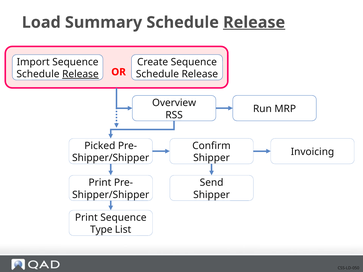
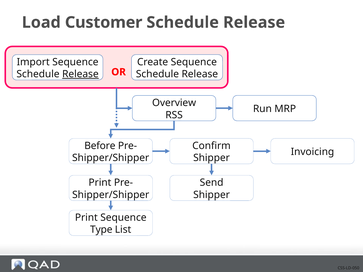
Summary: Summary -> Customer
Release at (254, 22) underline: present -> none
Picked: Picked -> Before
